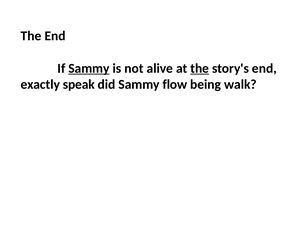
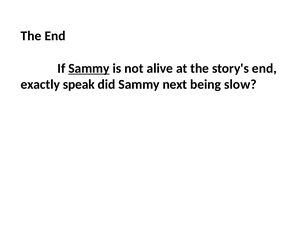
the at (200, 68) underline: present -> none
flow: flow -> next
walk: walk -> slow
